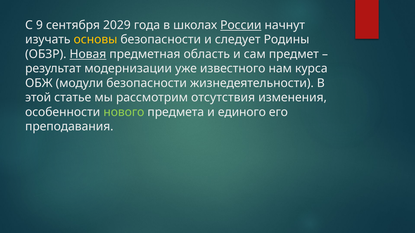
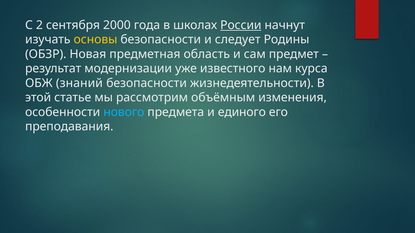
9: 9 -> 2
2029: 2029 -> 2000
Новая underline: present -> none
модули: модули -> знаний
отсутствия: отсутствия -> объёмным
нового colour: light green -> light blue
